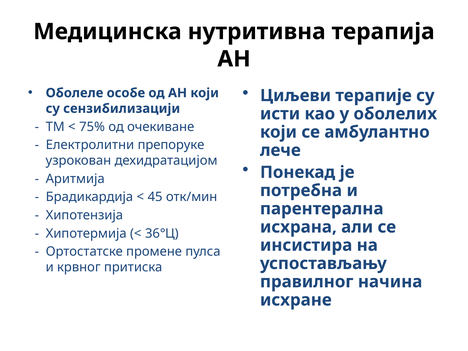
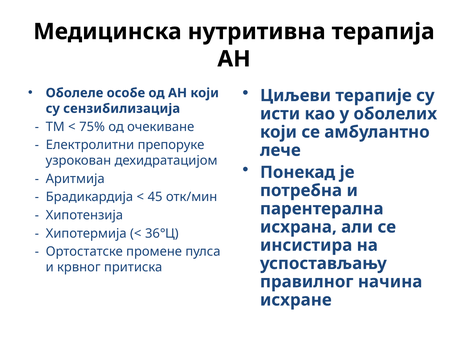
сензибилизацији: сензибилизацији -> сензибилизација
